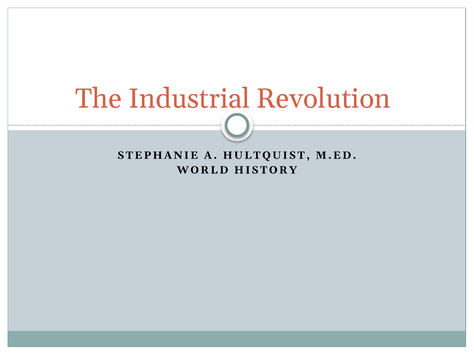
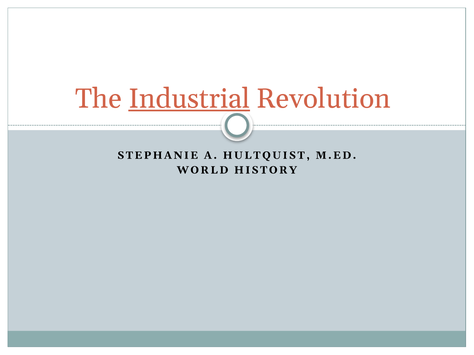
Industrial underline: none -> present
